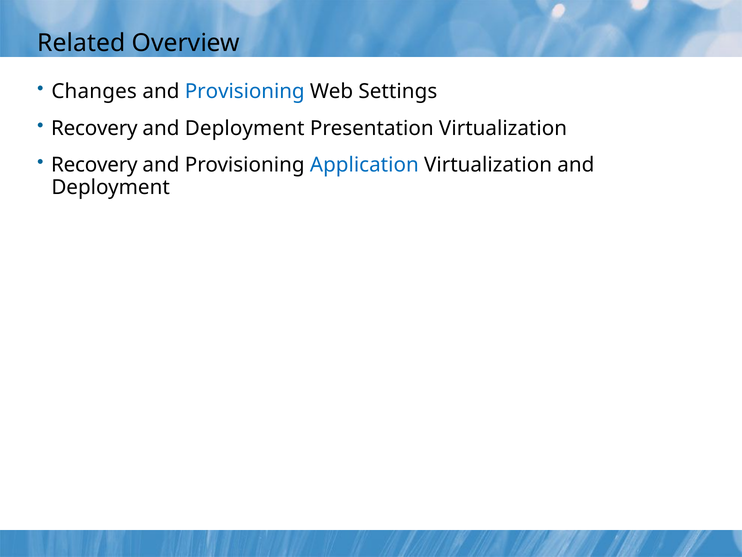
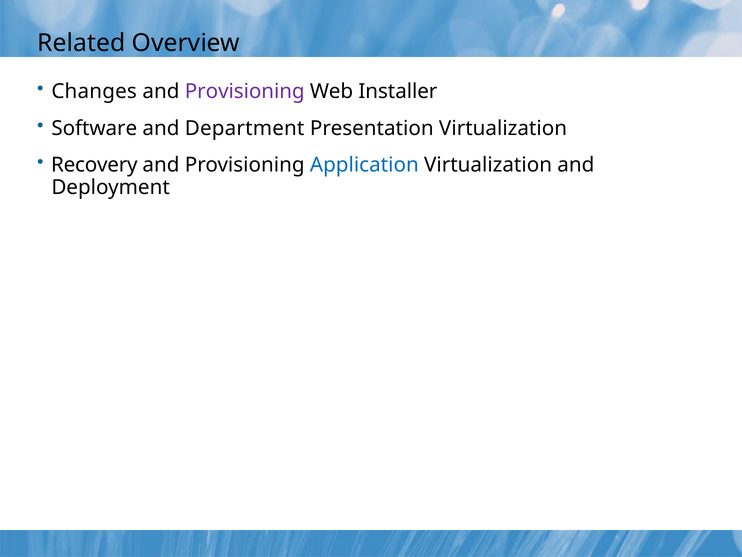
Provisioning at (245, 92) colour: blue -> purple
Settings: Settings -> Installer
Recovery at (94, 128): Recovery -> Software
Deployment at (245, 128): Deployment -> Department
